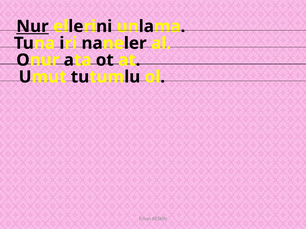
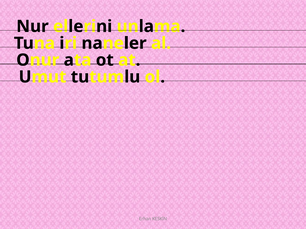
Nur underline: present -> none
